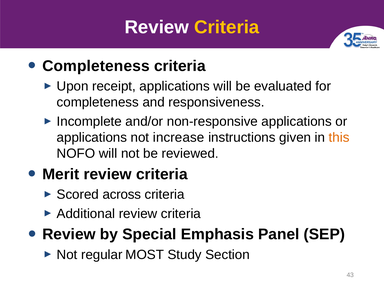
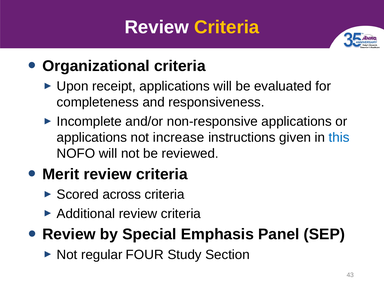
Completeness at (96, 66): Completeness -> Organizational
this colour: orange -> blue
MOST: MOST -> FOUR
